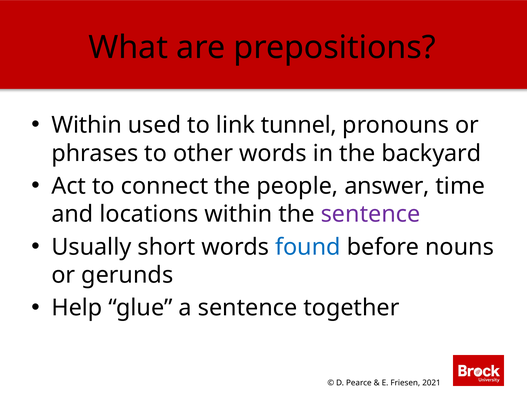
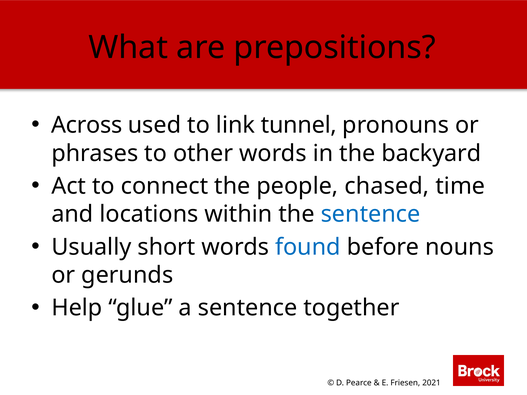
Within at (87, 125): Within -> Across
answer: answer -> chased
sentence at (371, 214) colour: purple -> blue
